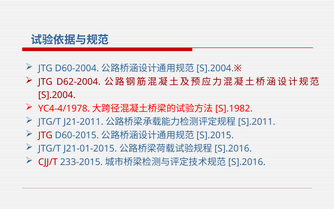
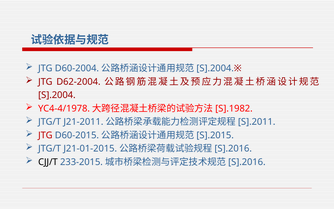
CJJ/T colour: red -> black
